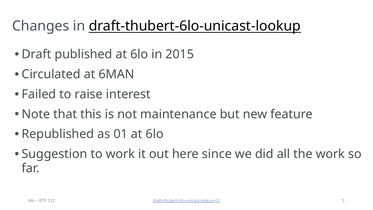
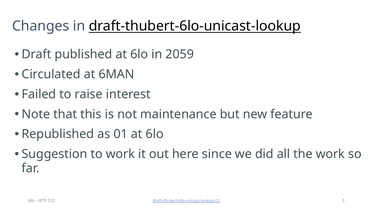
2015: 2015 -> 2059
